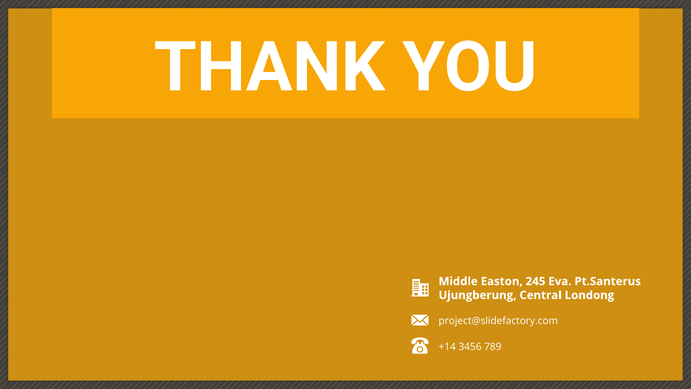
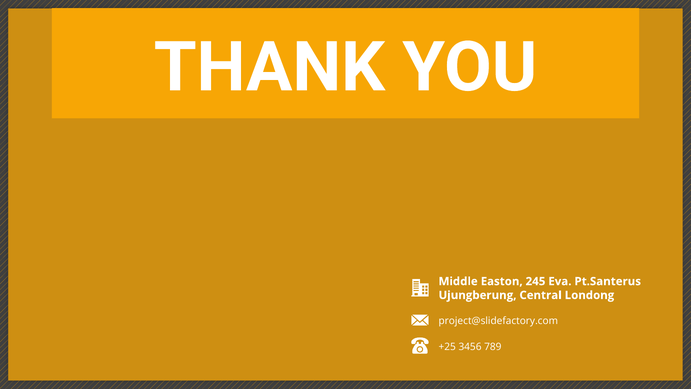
+14: +14 -> +25
